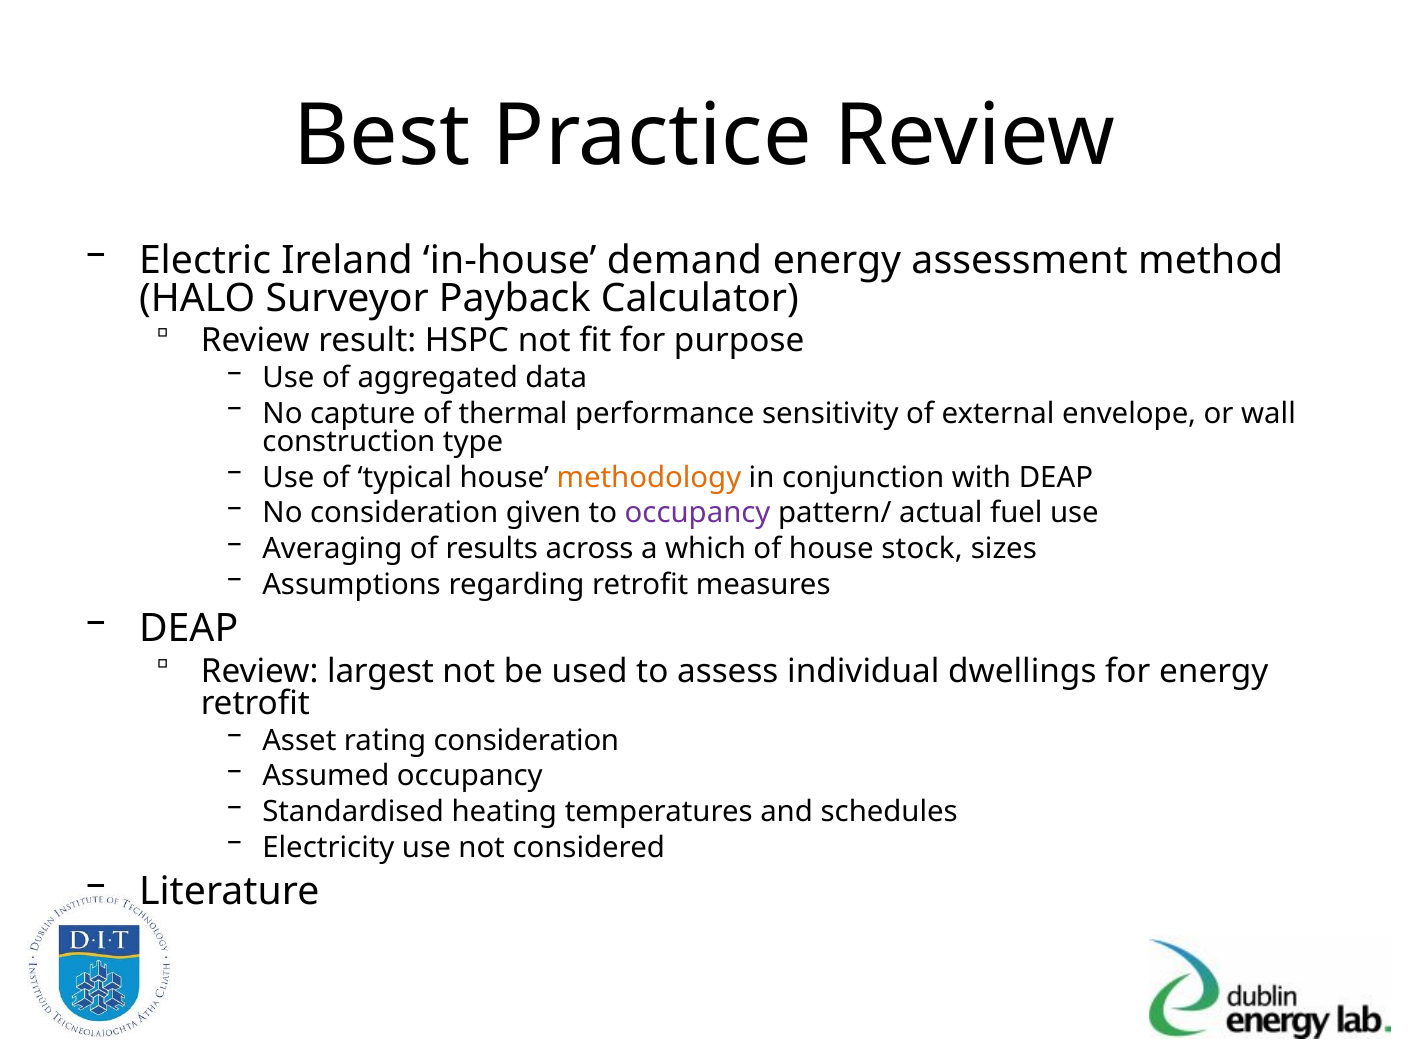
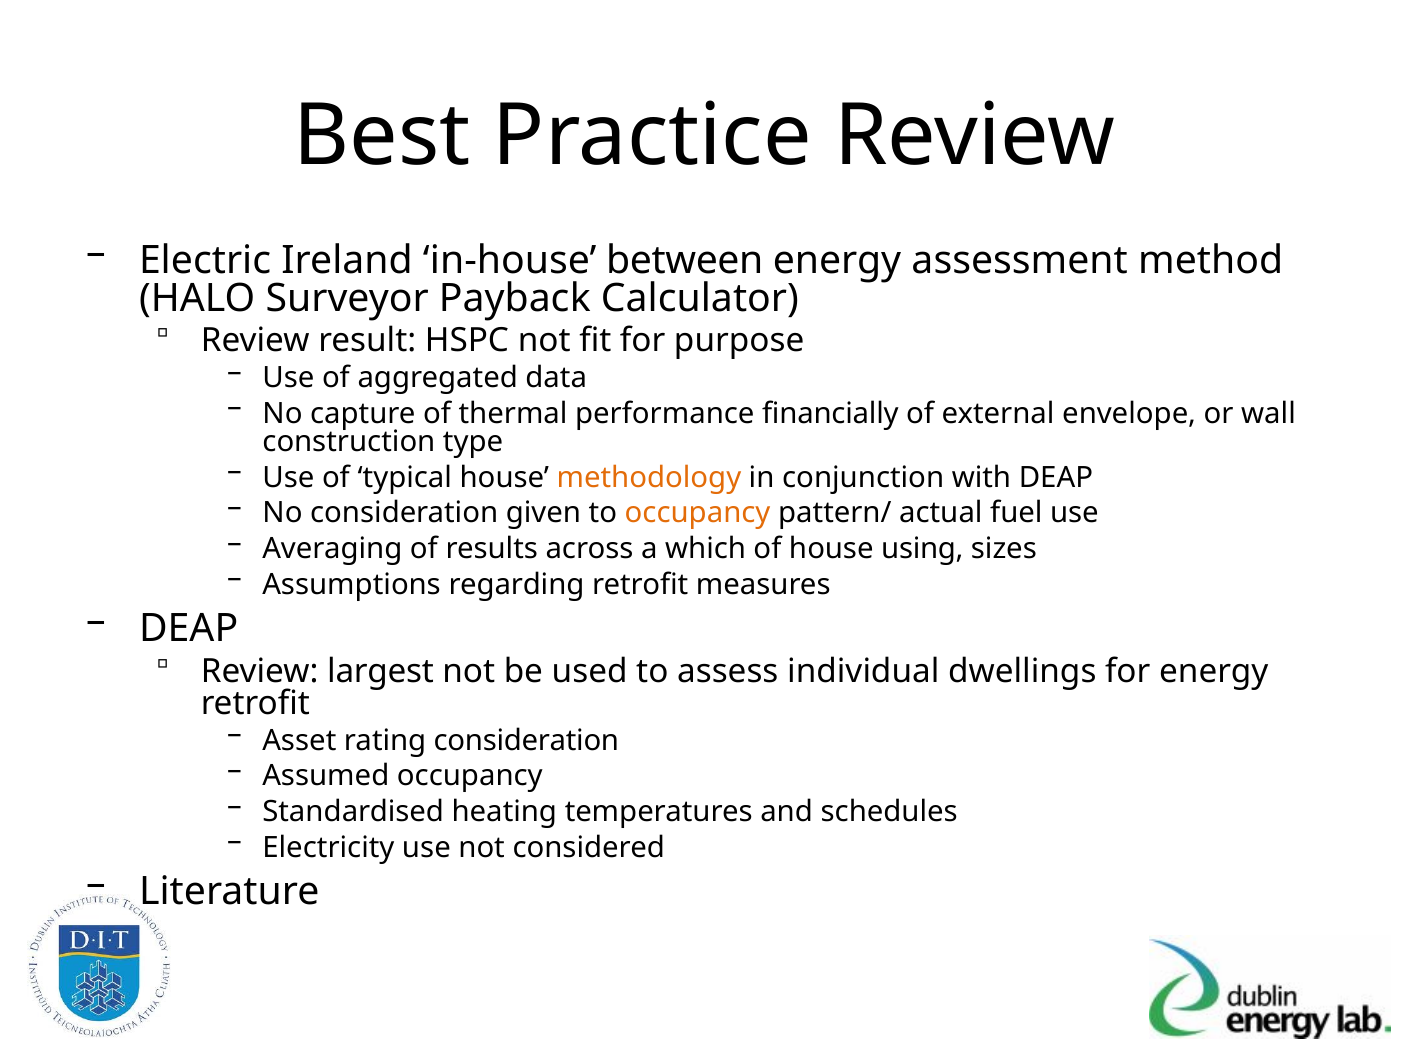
demand: demand -> between
sensitivity: sensitivity -> financially
occupancy at (698, 513) colour: purple -> orange
stock: stock -> using
